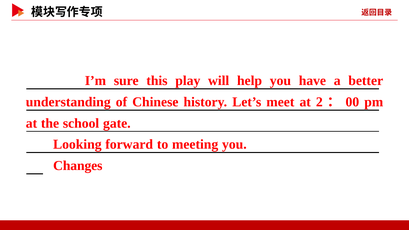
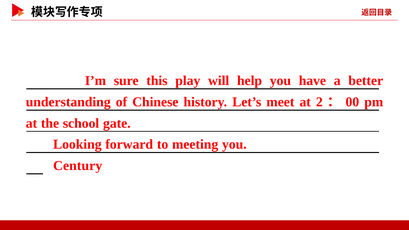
Changes: Changes -> Century
